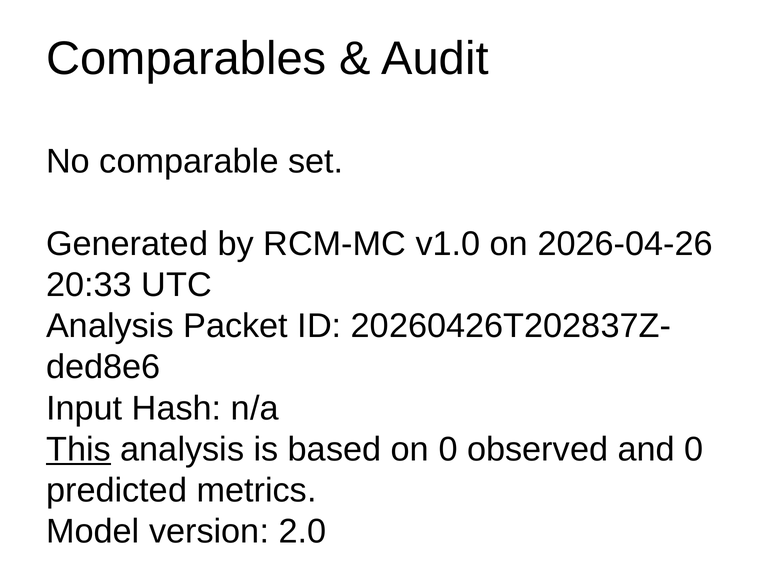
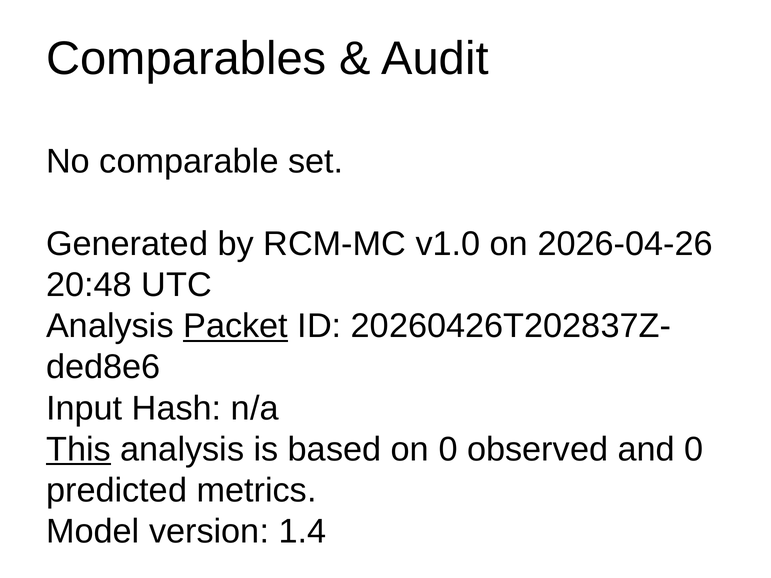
20:33: 20:33 -> 20:48
Packet underline: none -> present
2.0: 2.0 -> 1.4
